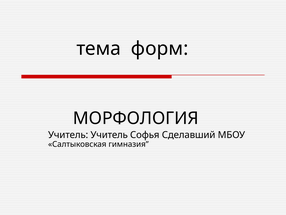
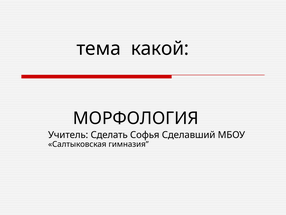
форм: форм -> какой
Учитель Учитель: Учитель -> Сделать
